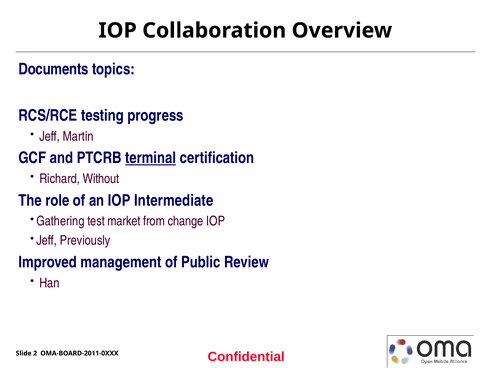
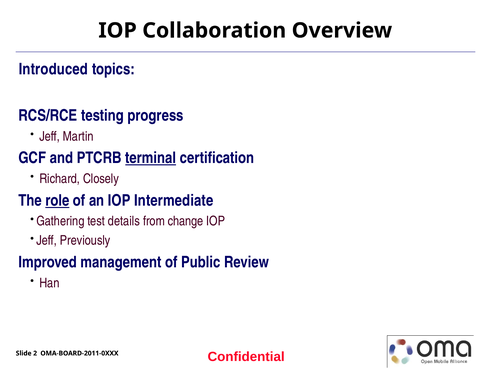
Documents: Documents -> Introduced
Without: Without -> Closely
role underline: none -> present
market: market -> details
